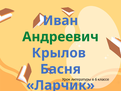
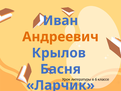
Андреевич colour: green -> orange
